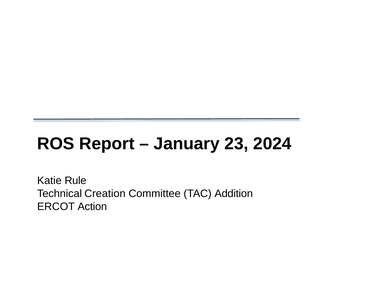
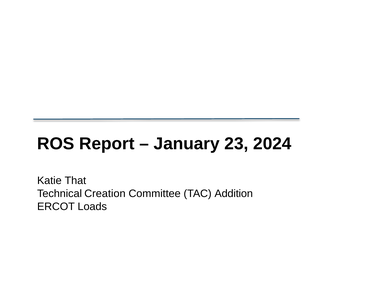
Rule: Rule -> That
Action: Action -> Loads
